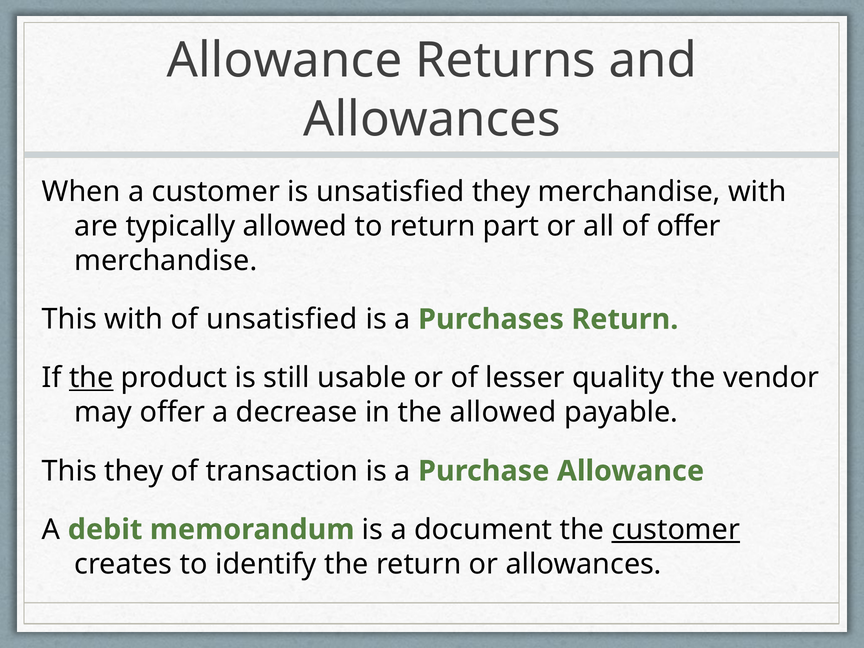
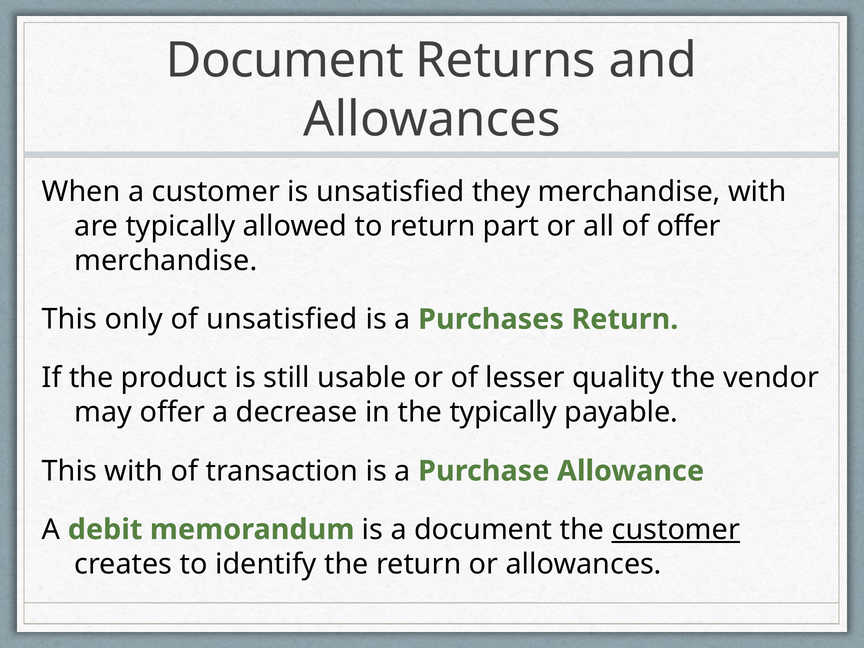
Allowance at (284, 60): Allowance -> Document
This with: with -> only
the at (91, 378) underline: present -> none
the allowed: allowed -> typically
This they: they -> with
